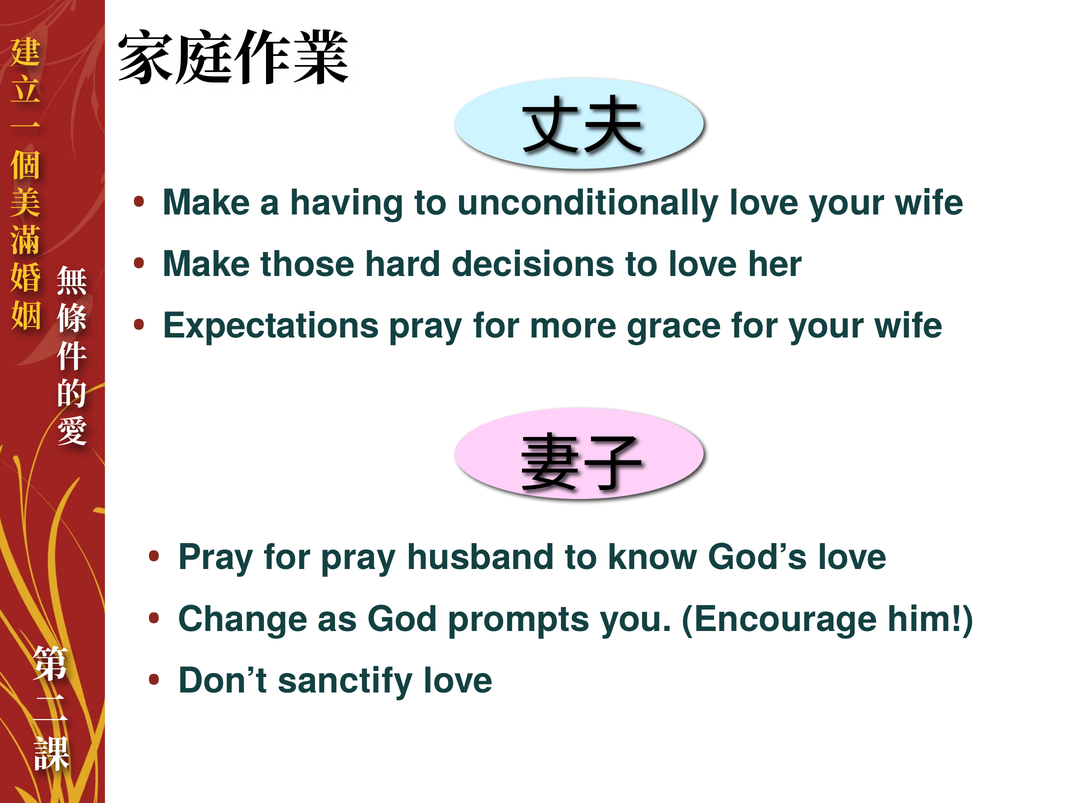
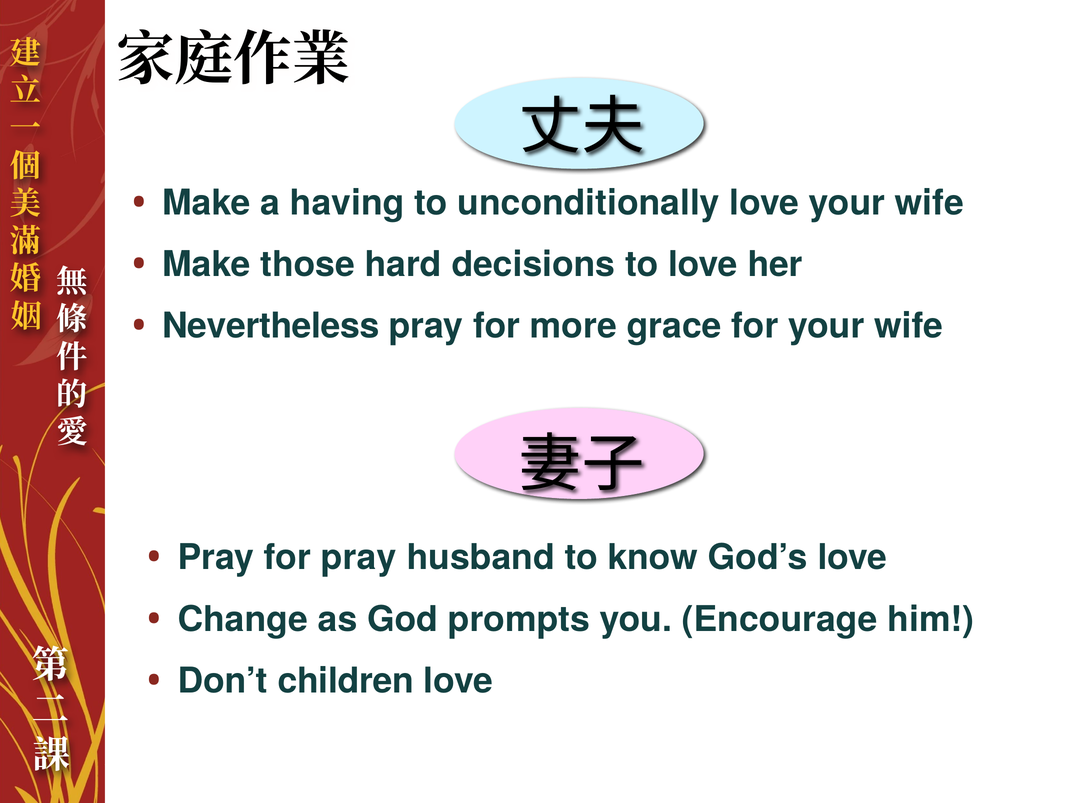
Expectations: Expectations -> Nevertheless
sanctify: sanctify -> children
